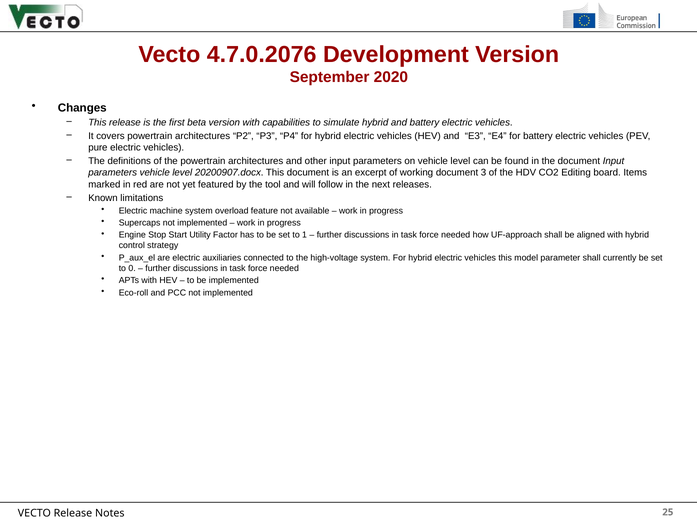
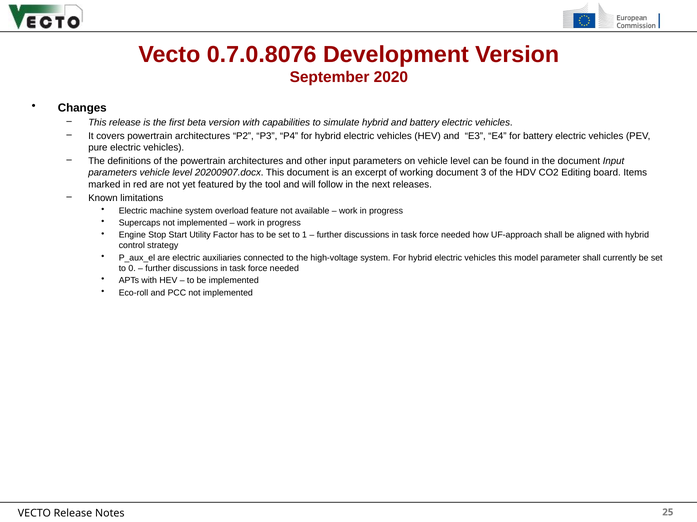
4.7.0.2076: 4.7.0.2076 -> 0.7.0.8076
